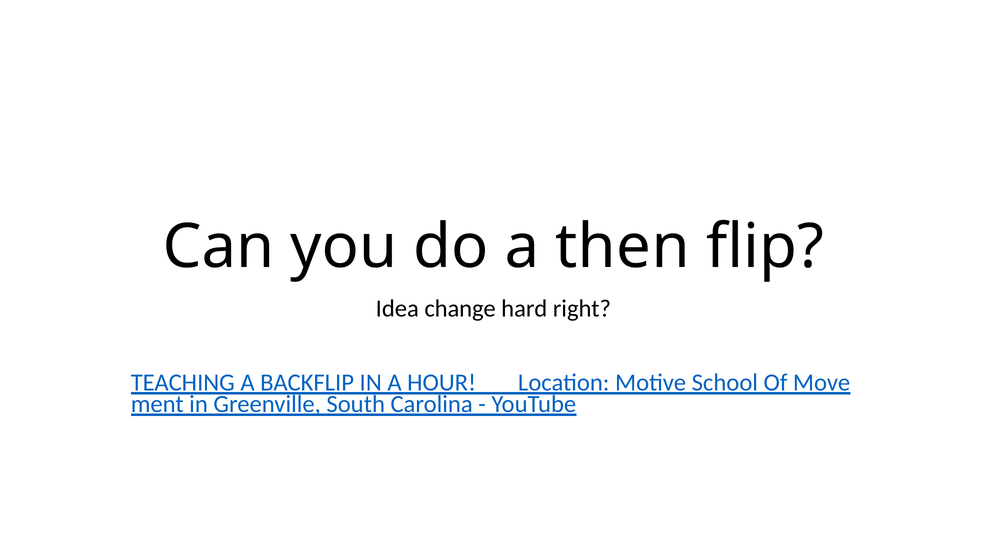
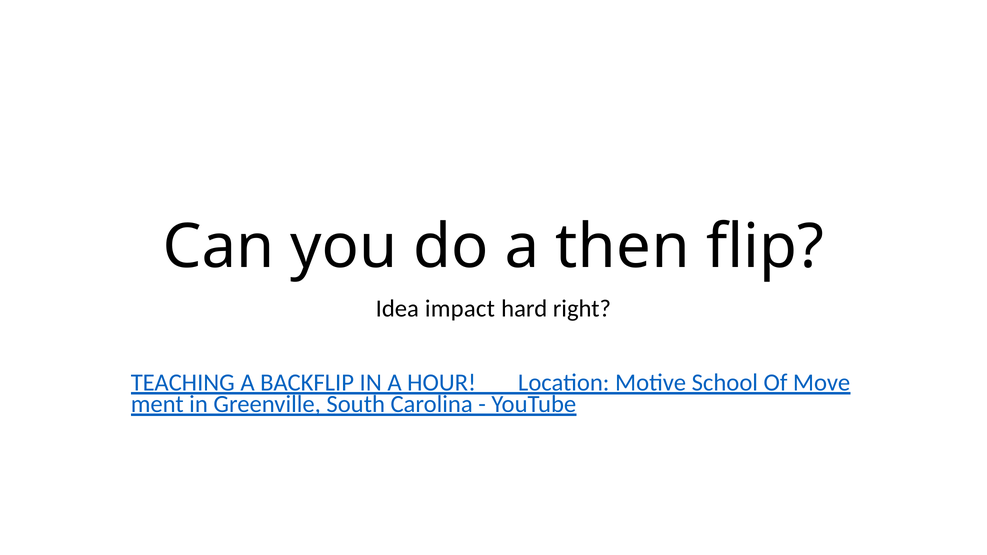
change: change -> impact
